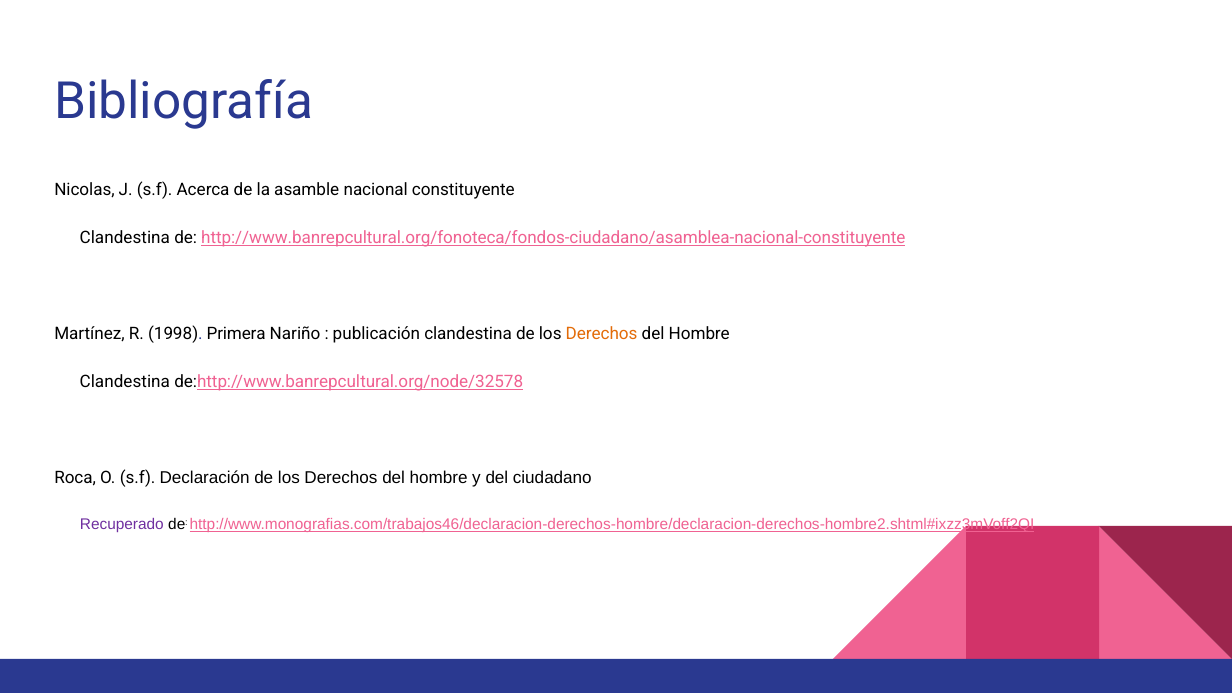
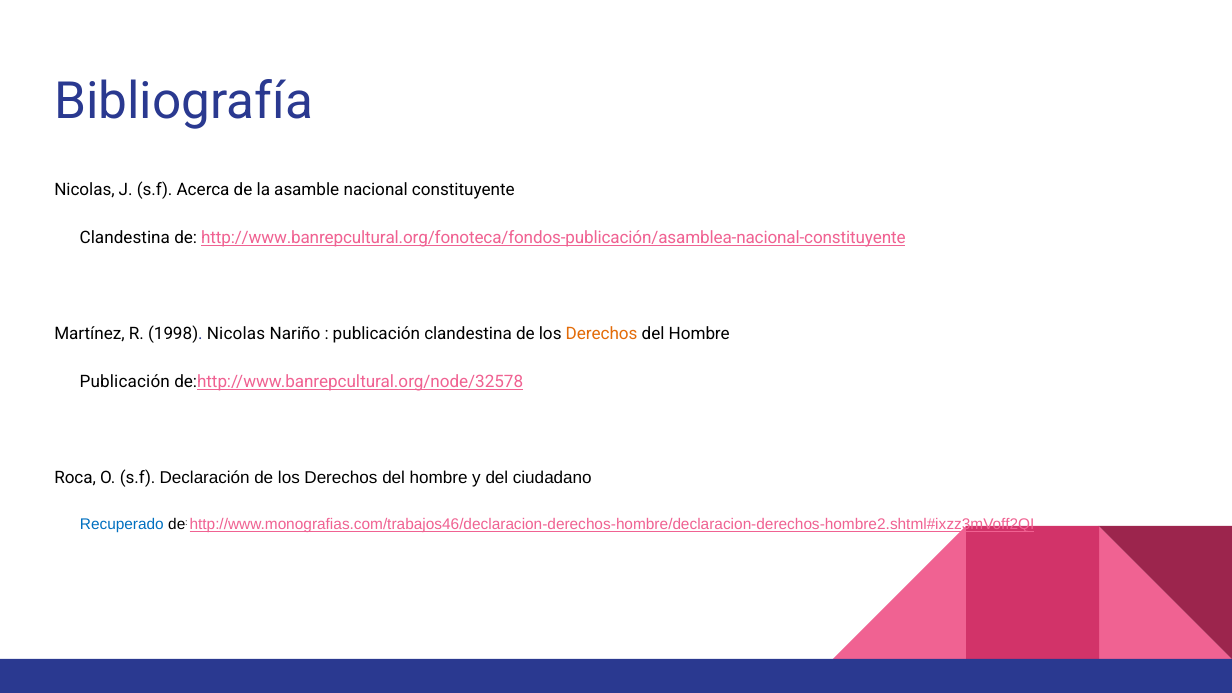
http://www.banrepcultural.org/fonoteca/fondos-ciudadano/asamblea-nacional-constituyente: http://www.banrepcultural.org/fonoteca/fondos-ciudadano/asamblea-nacional-constituyente -> http://www.banrepcultural.org/fonoteca/fondos-publicación/asamblea-nacional-constituyente
1998 Primera: Primera -> Nicolas
Clandestina at (125, 382): Clandestina -> Publicación
Recuperado colour: purple -> blue
